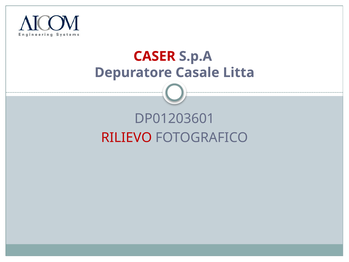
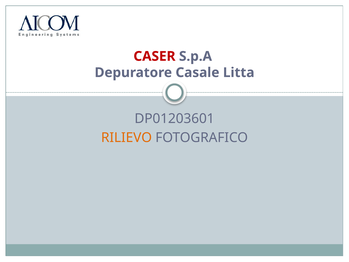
RILIEVO colour: red -> orange
